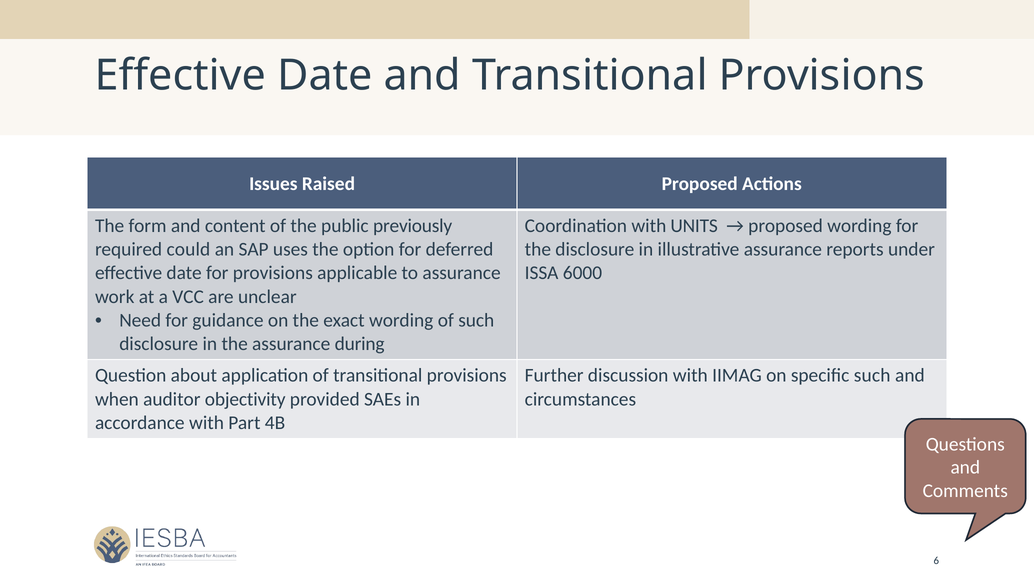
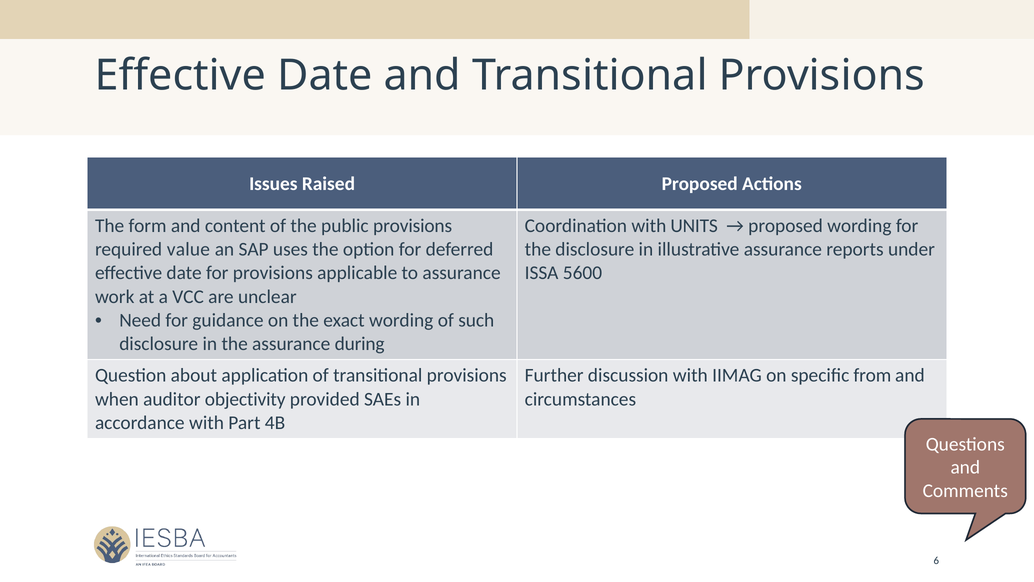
public previously: previously -> provisions
could: could -> value
6000: 6000 -> 5600
specific such: such -> from
